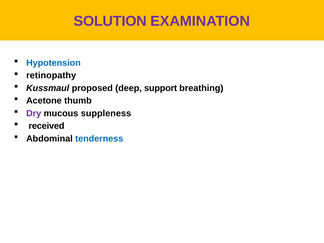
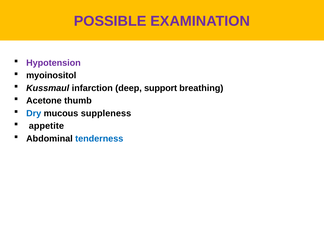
SOLUTION: SOLUTION -> POSSIBLE
Hypotension colour: blue -> purple
retinopathy: retinopathy -> myoinositol
proposed: proposed -> infarction
Dry colour: purple -> blue
received: received -> appetite
